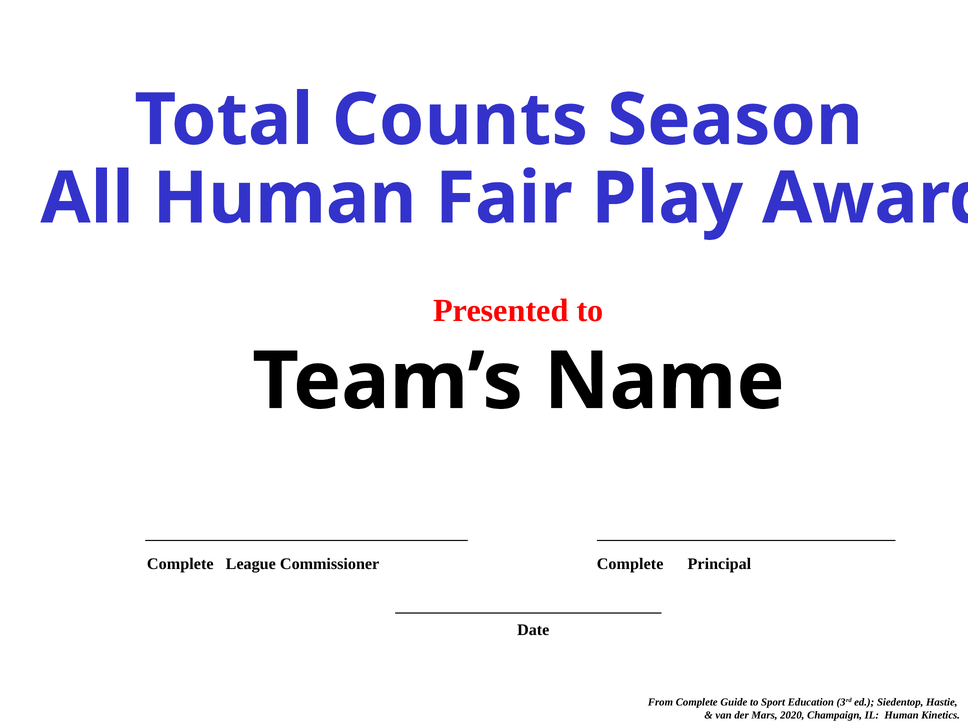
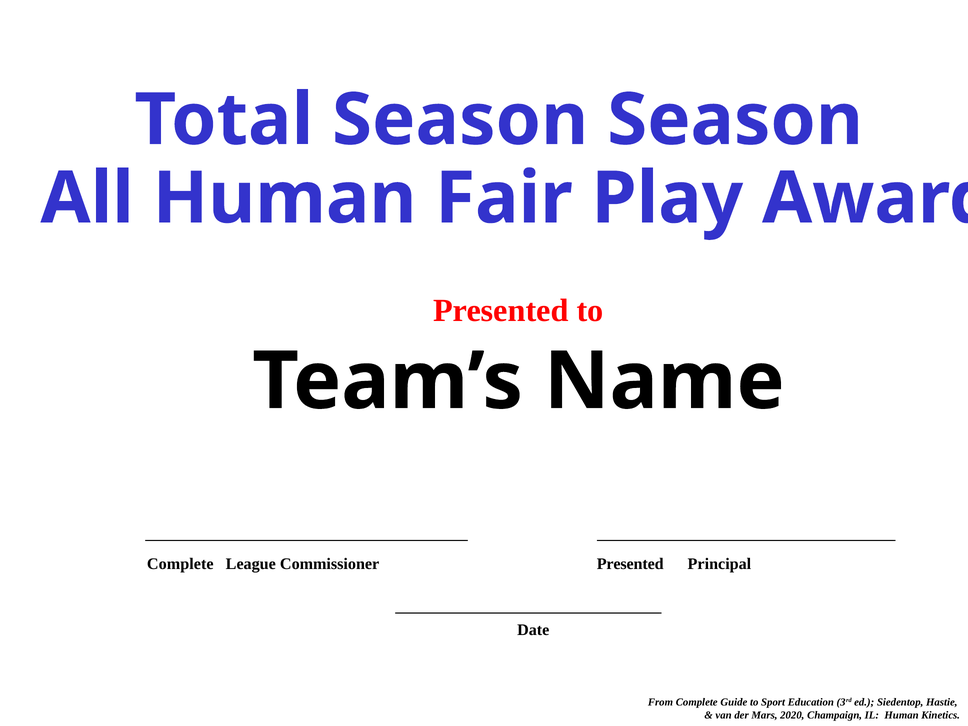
Total Counts: Counts -> Season
Complete at (630, 564): Complete -> Presented
